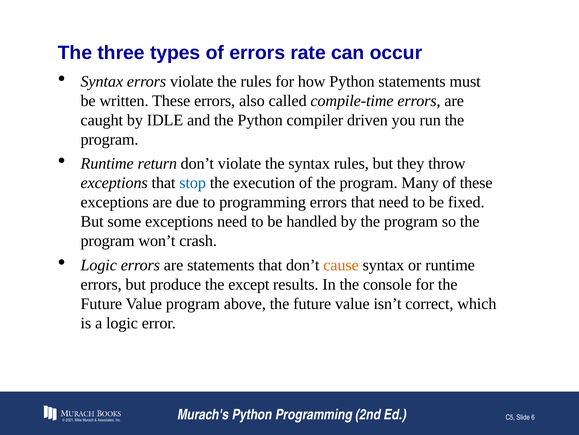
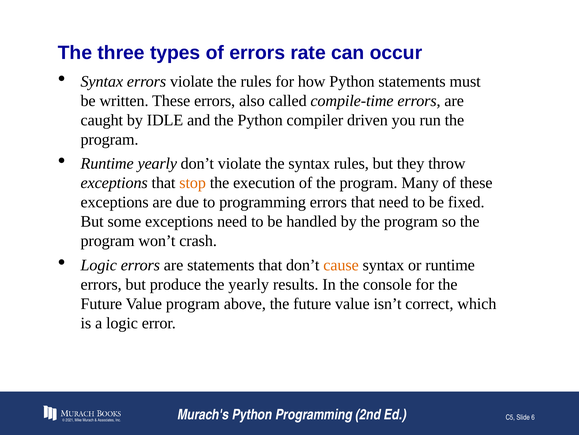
Runtime return: return -> yearly
stop colour: blue -> orange
the except: except -> yearly
